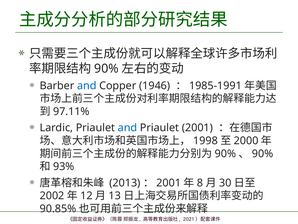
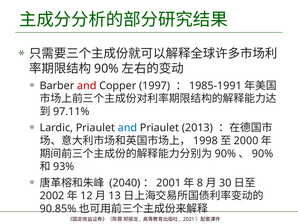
and at (87, 85) colour: blue -> red
1946: 1946 -> 1997
Priaulet 2001: 2001 -> 2013
2013: 2013 -> 2040
